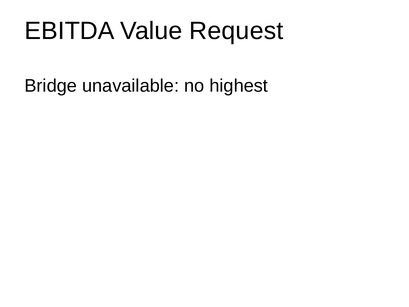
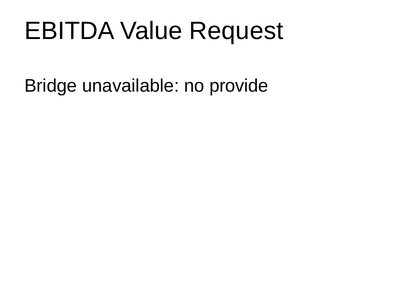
highest: highest -> provide
